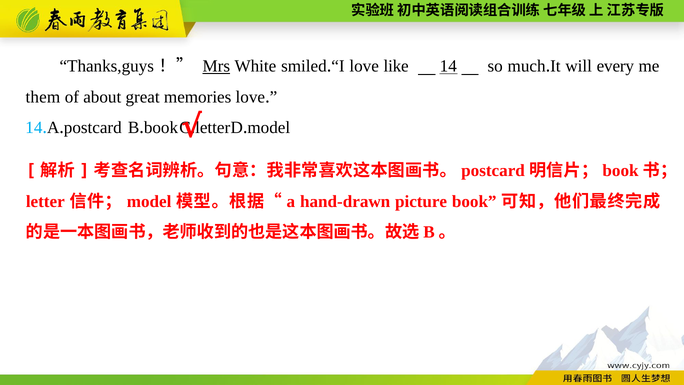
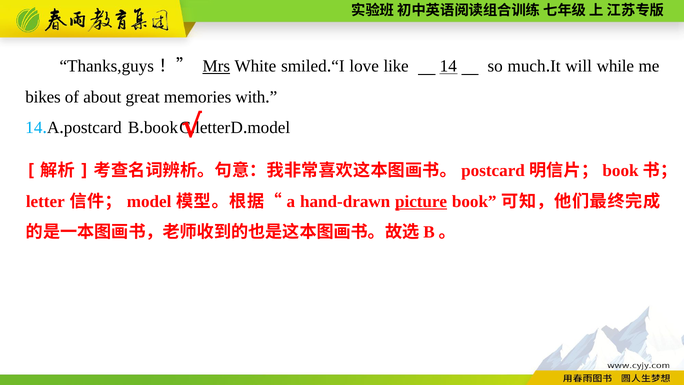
every: every -> while
them: them -> bikes
memories love: love -> with
picture underline: none -> present
